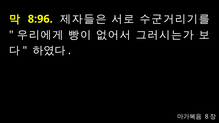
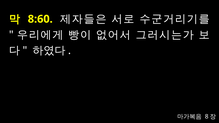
8:96: 8:96 -> 8:60
